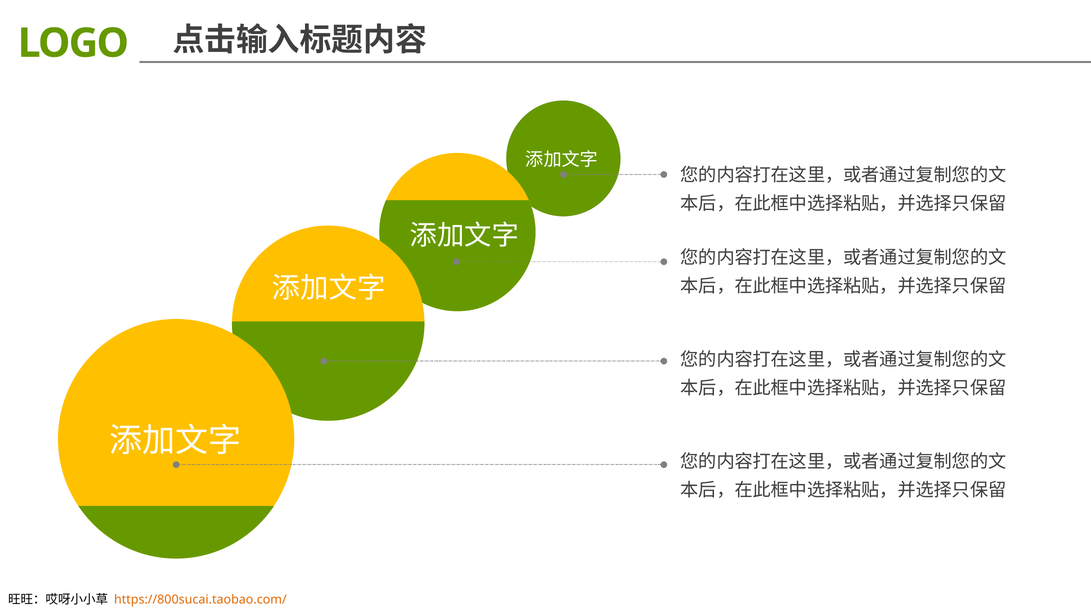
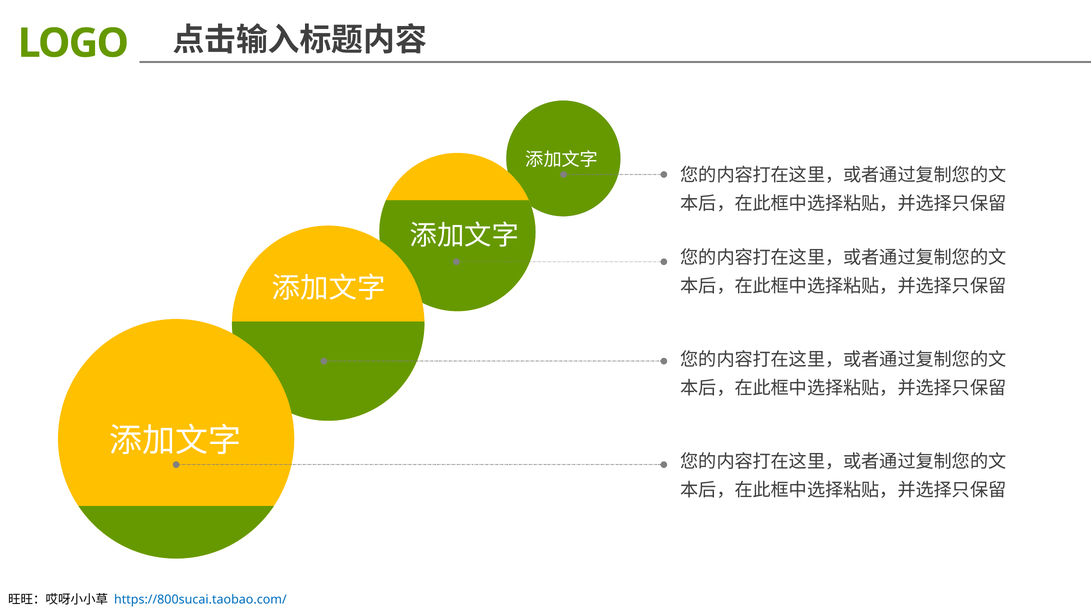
https://800sucai.taobao.com/ colour: orange -> blue
